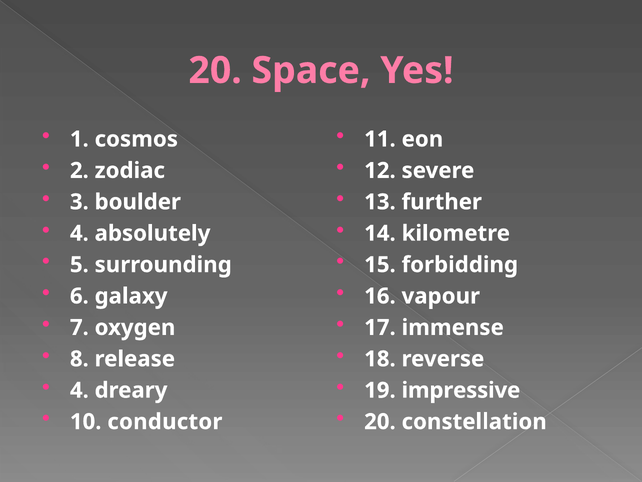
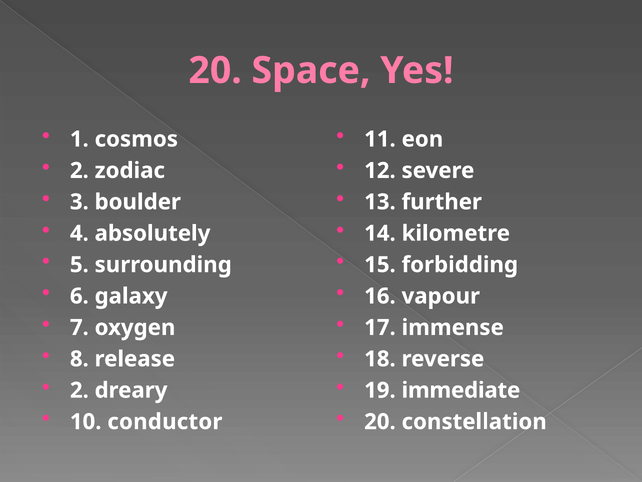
4 at (79, 390): 4 -> 2
impressive: impressive -> immediate
